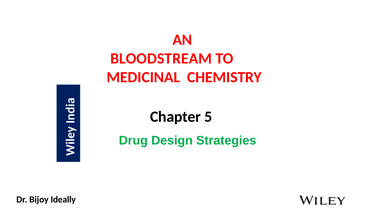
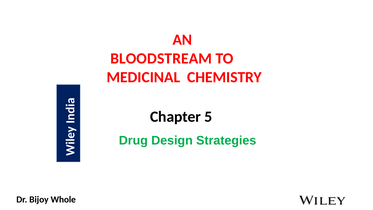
Ideally: Ideally -> Whole
